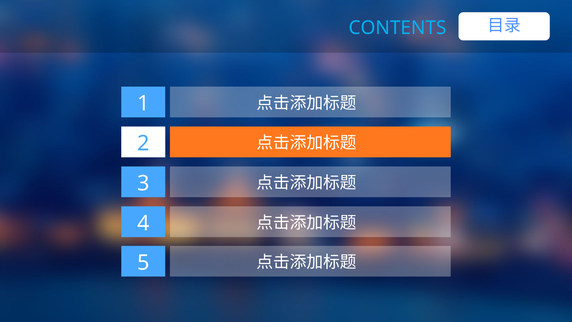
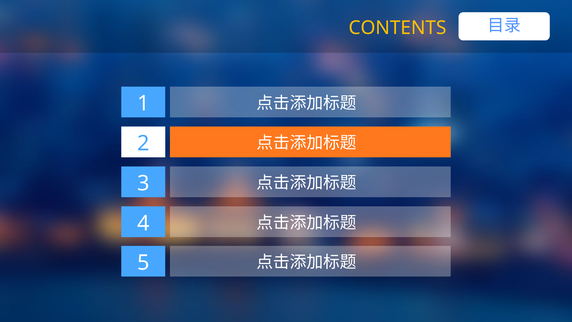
CONTENTS colour: light blue -> yellow
